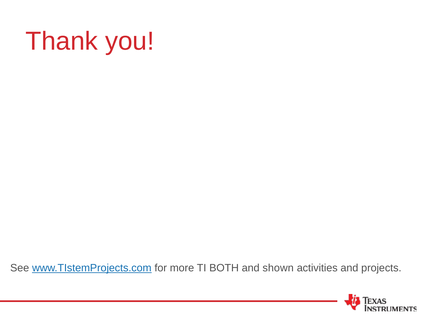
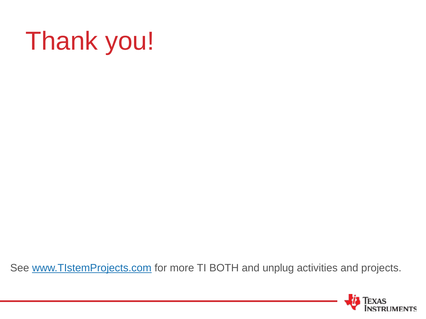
shown: shown -> unplug
